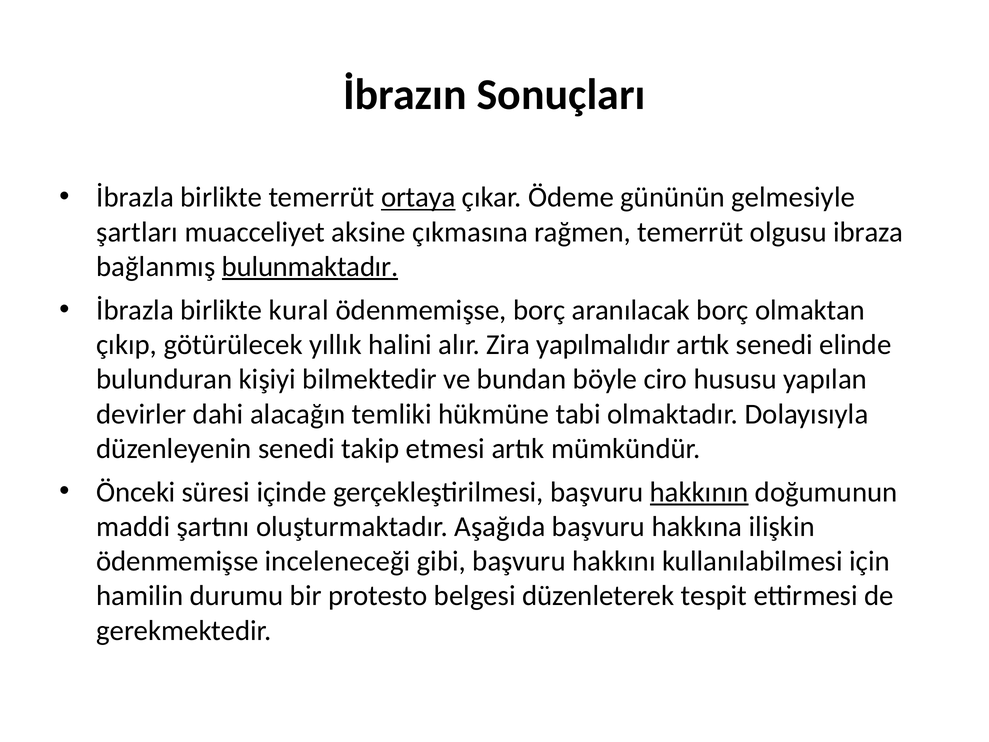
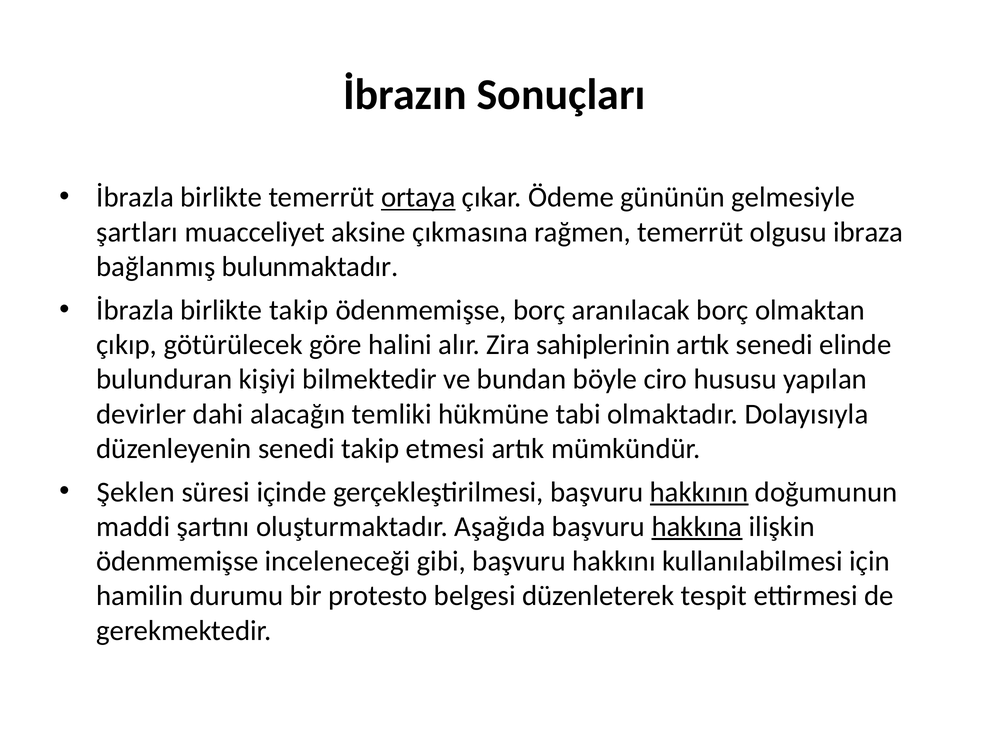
bulunmaktadır underline: present -> none
birlikte kural: kural -> takip
yıllık: yıllık -> göre
yapılmalıdır: yapılmalıdır -> sahiplerinin
Önceki: Önceki -> Şeklen
hakkına underline: none -> present
